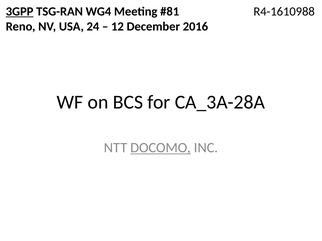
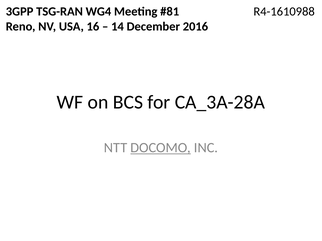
3GPP underline: present -> none
24: 24 -> 16
12: 12 -> 14
